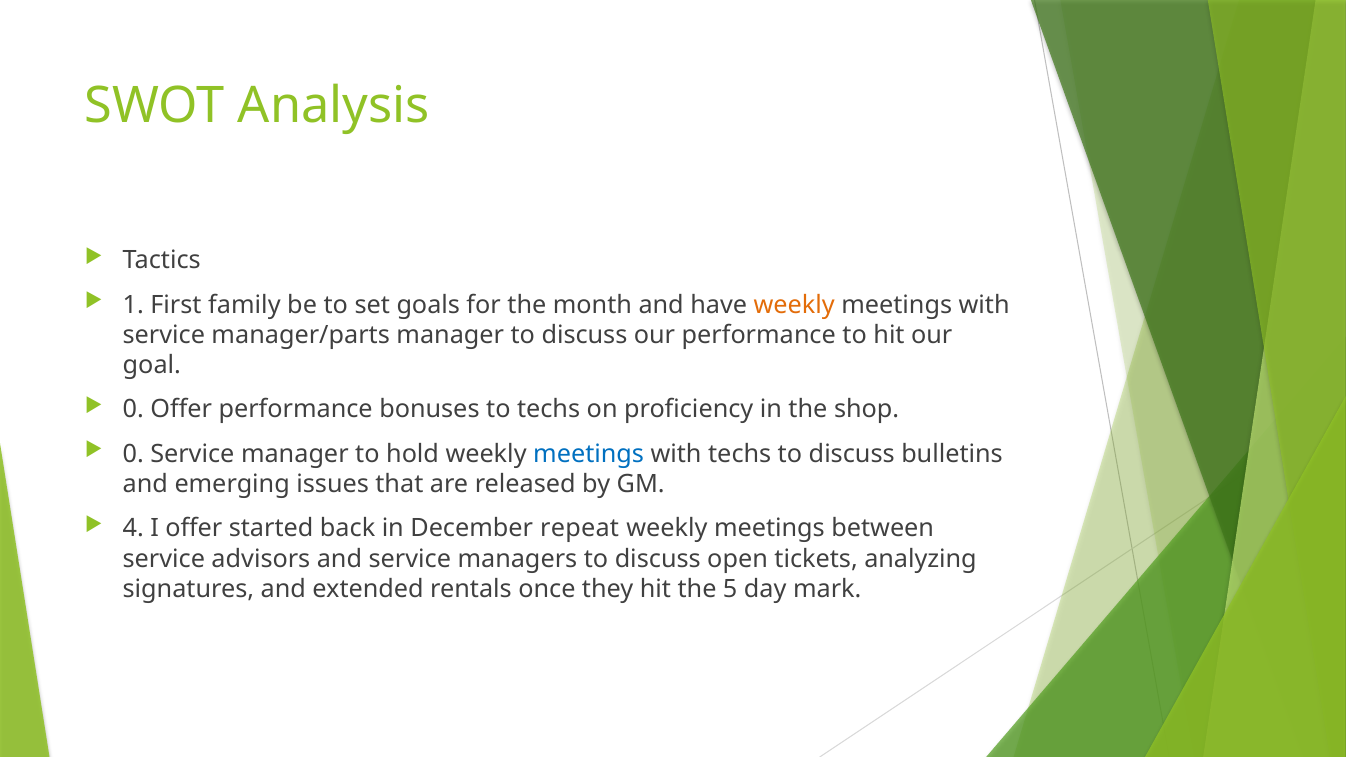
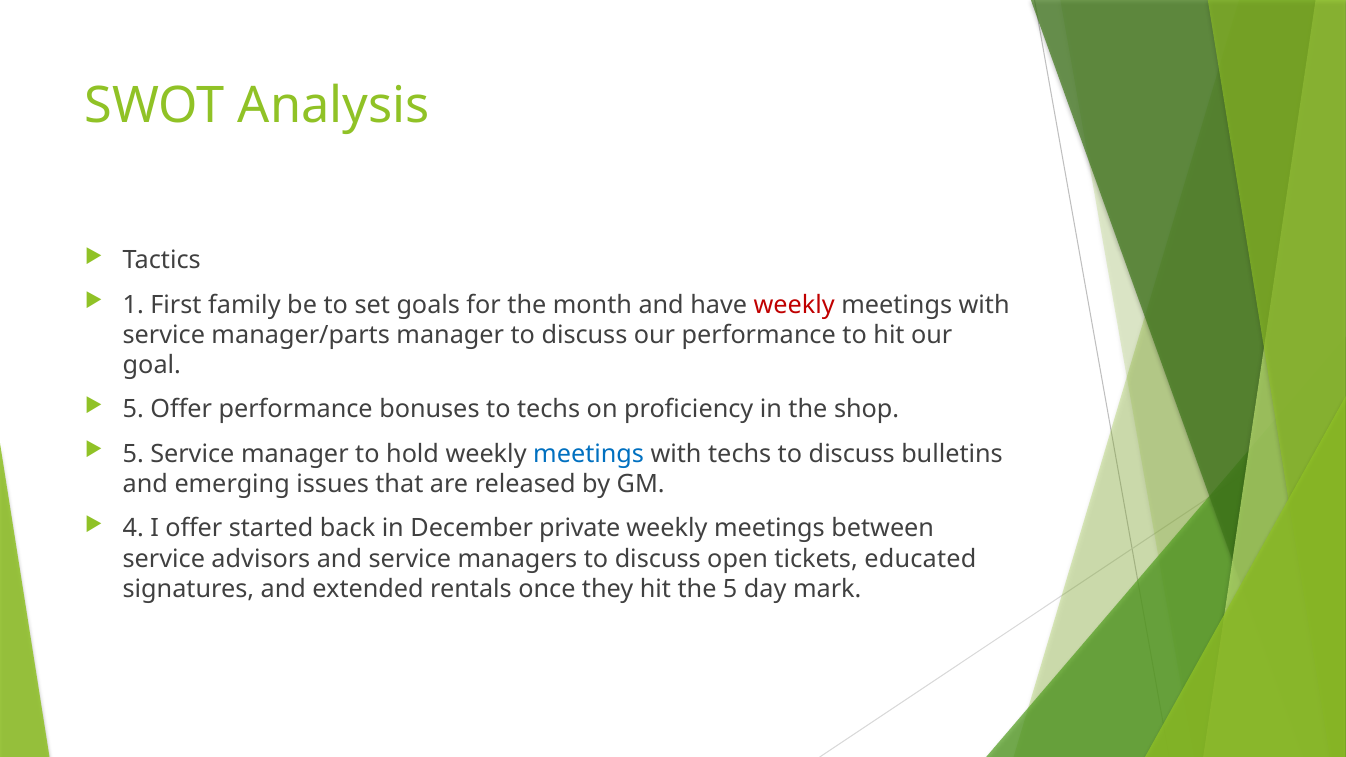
weekly at (794, 305) colour: orange -> red
0 at (133, 410): 0 -> 5
0 at (133, 454): 0 -> 5
repeat: repeat -> private
analyzing: analyzing -> educated
